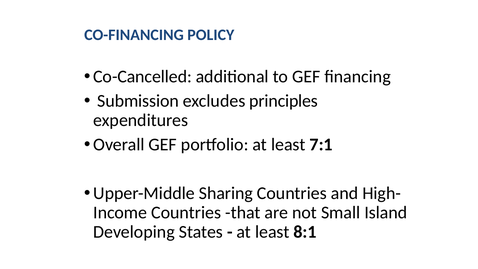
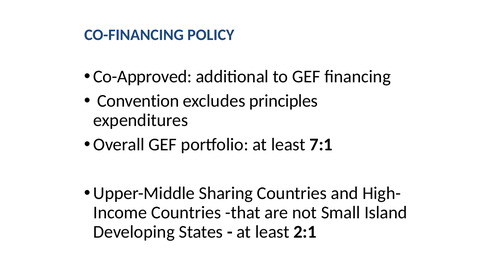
Co-Cancelled: Co-Cancelled -> Co-Approved
Submission: Submission -> Convention
8:1: 8:1 -> 2:1
